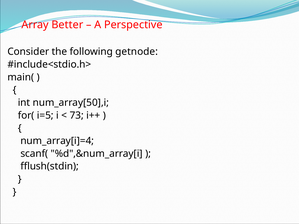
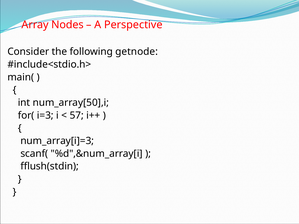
Better: Better -> Nodes
i=5: i=5 -> i=3
73: 73 -> 57
num_array[i]=4: num_array[i]=4 -> num_array[i]=3
